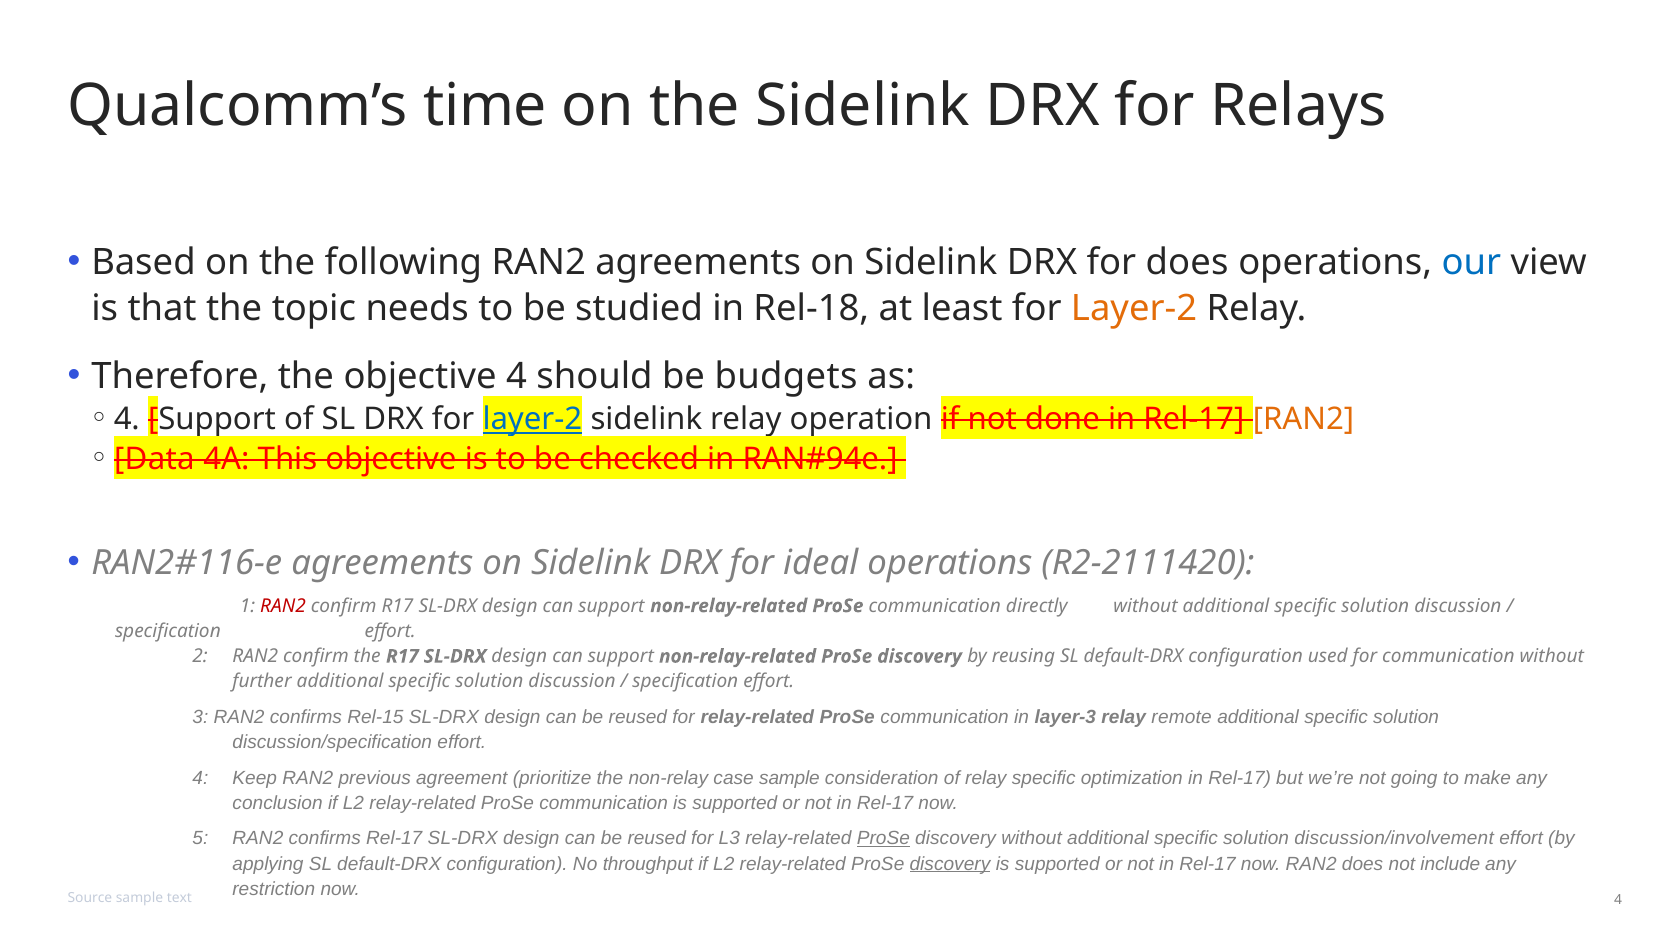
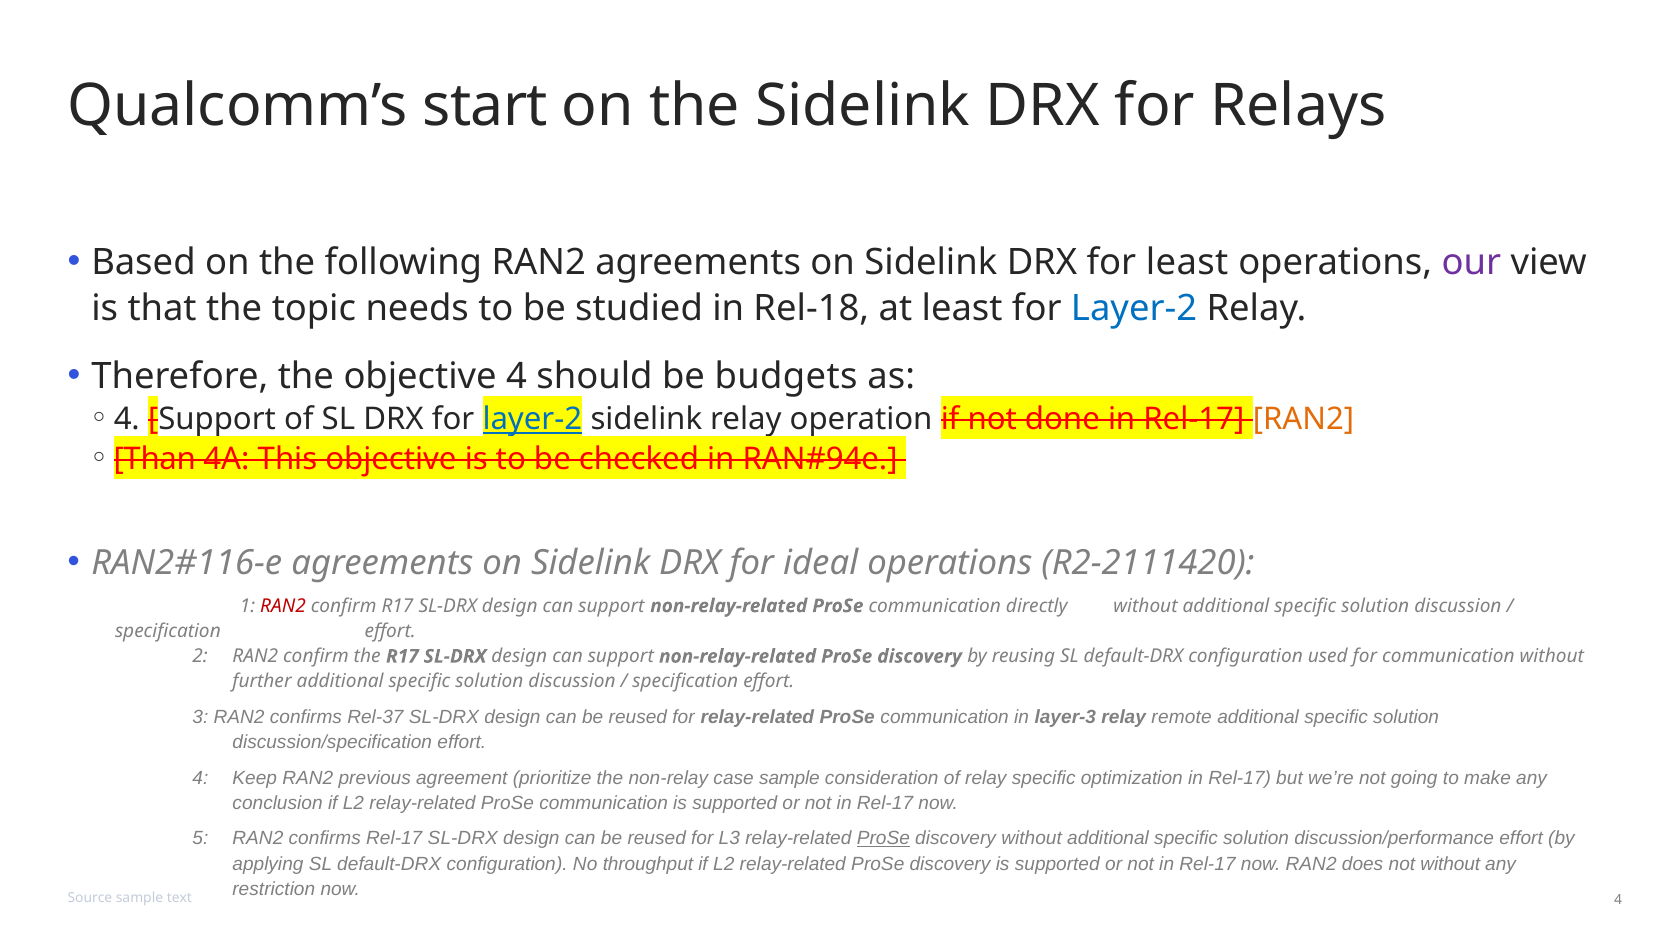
time: time -> start
for does: does -> least
our colour: blue -> purple
Layer-2 at (1134, 309) colour: orange -> blue
Data: Data -> Than
Rel-15: Rel-15 -> Rel-37
discussion/involvement: discussion/involvement -> discussion/performance
discovery at (950, 864) underline: present -> none
not include: include -> without
